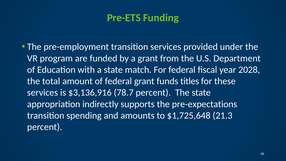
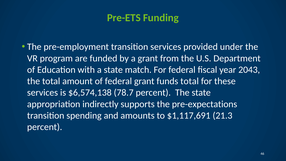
2028: 2028 -> 2043
funds titles: titles -> total
$3,136,916: $3,136,916 -> $6,574,138
$1,725,648: $1,725,648 -> $1,117,691
